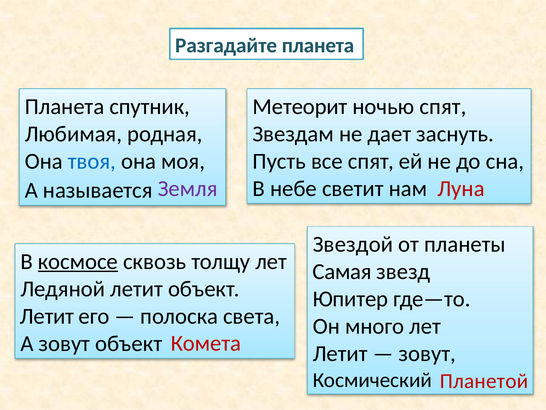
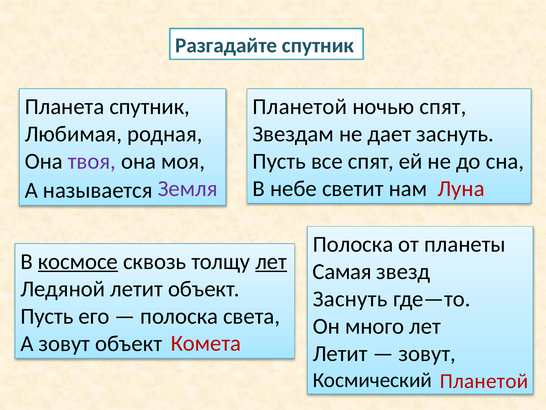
Разгадайте планета: планета -> спутник
Метеорит at (300, 107): Метеорит -> Планетой
твоя colour: blue -> purple
Звездой at (353, 244): Звездой -> Полоска
лет at (271, 261) underline: none -> present
Юпитер at (350, 299): Юпитер -> Заснуть
Летит at (47, 316): Летит -> Пусть
